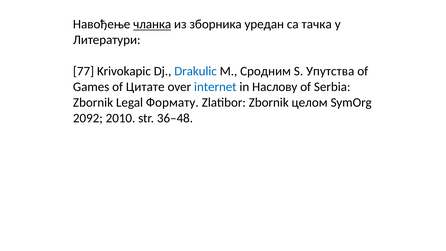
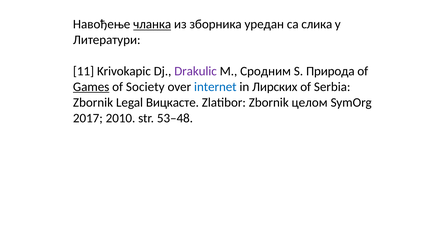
тачка: тачка -> слика
77: 77 -> 11
Drakulic colour: blue -> purple
Упутства: Упутства -> Природа
Games underline: none -> present
Цитате: Цитате -> Society
Наслову: Наслову -> Лирских
Формату: Формату -> Вицкасте
2092: 2092 -> 2017
36–48: 36–48 -> 53–48
